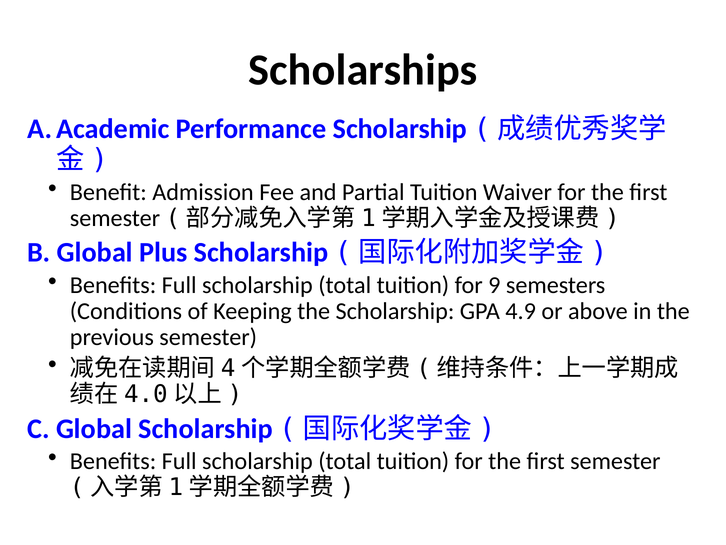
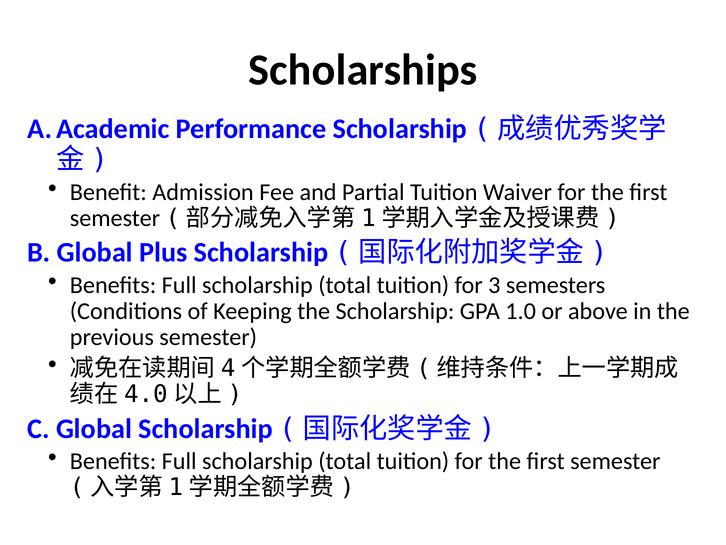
9: 9 -> 3
4.9: 4.9 -> 1.0
